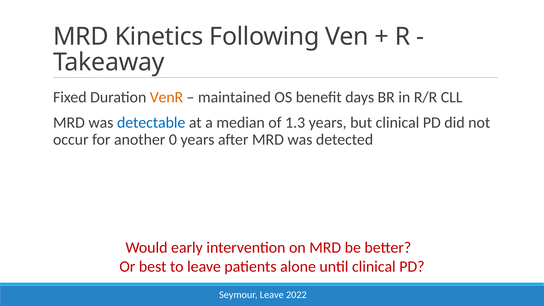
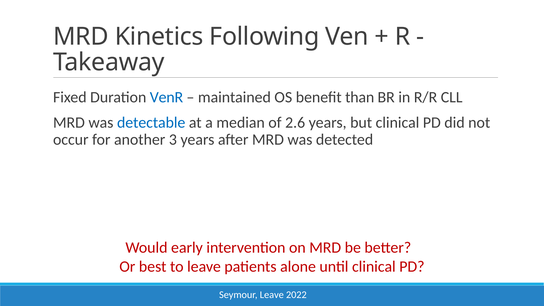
VenR colour: orange -> blue
days: days -> than
1.3: 1.3 -> 2.6
0: 0 -> 3
